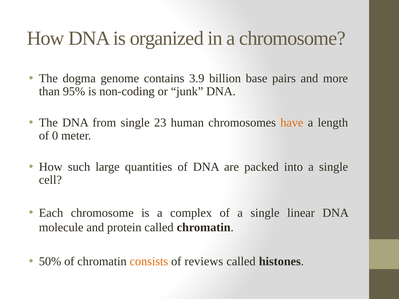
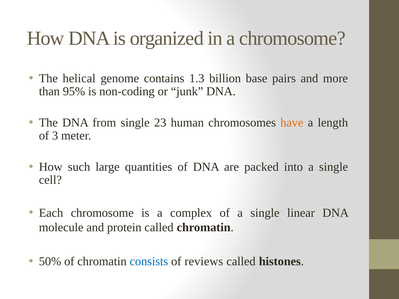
dogma: dogma -> helical
3.9: 3.9 -> 1.3
0: 0 -> 3
consists colour: orange -> blue
